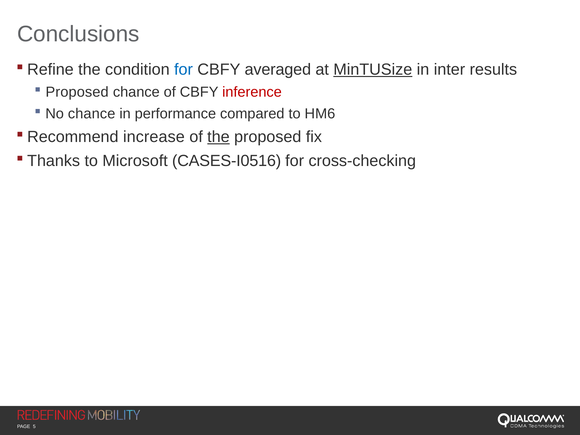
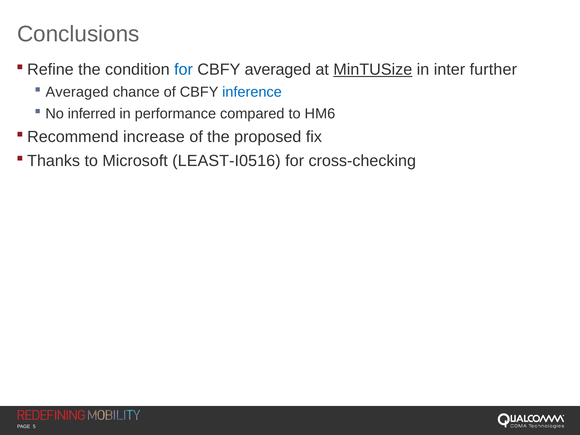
results: results -> further
Proposed at (77, 92): Proposed -> Averaged
inference colour: red -> blue
No chance: chance -> inferred
the at (218, 137) underline: present -> none
CASES-I0516: CASES-I0516 -> LEAST-I0516
